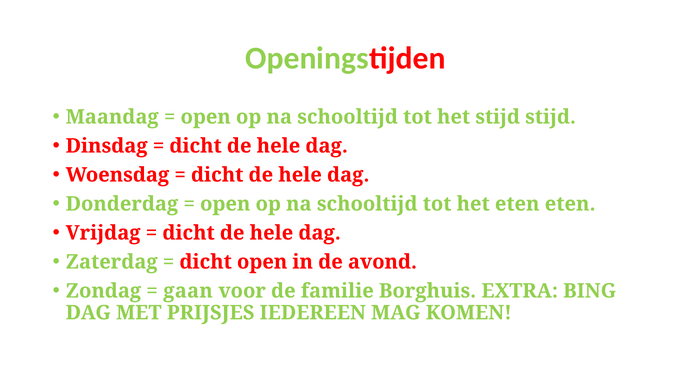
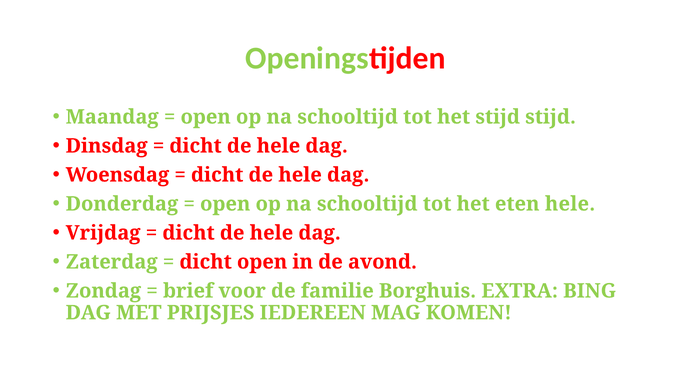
eten eten: eten -> hele
gaan: gaan -> brief
